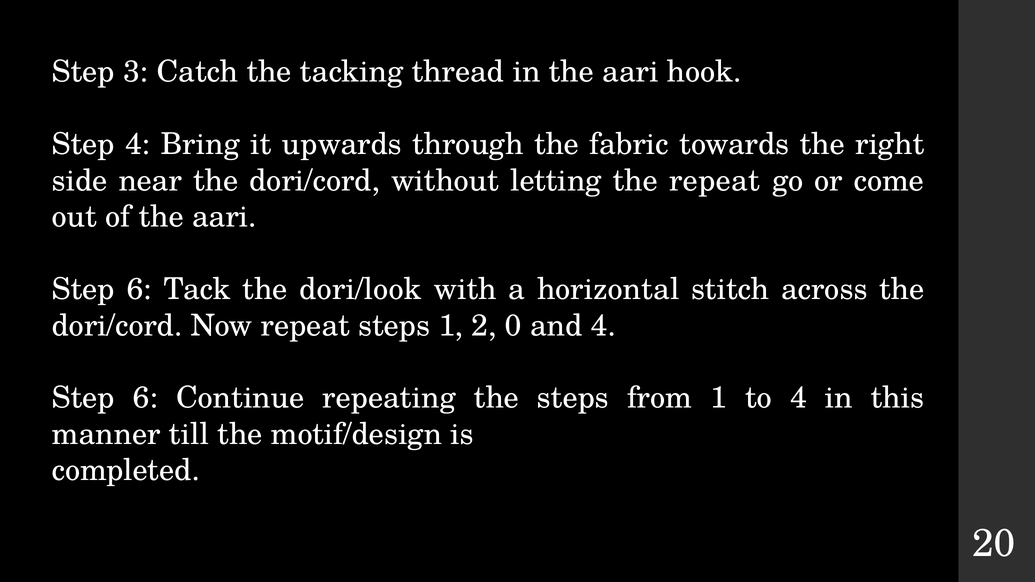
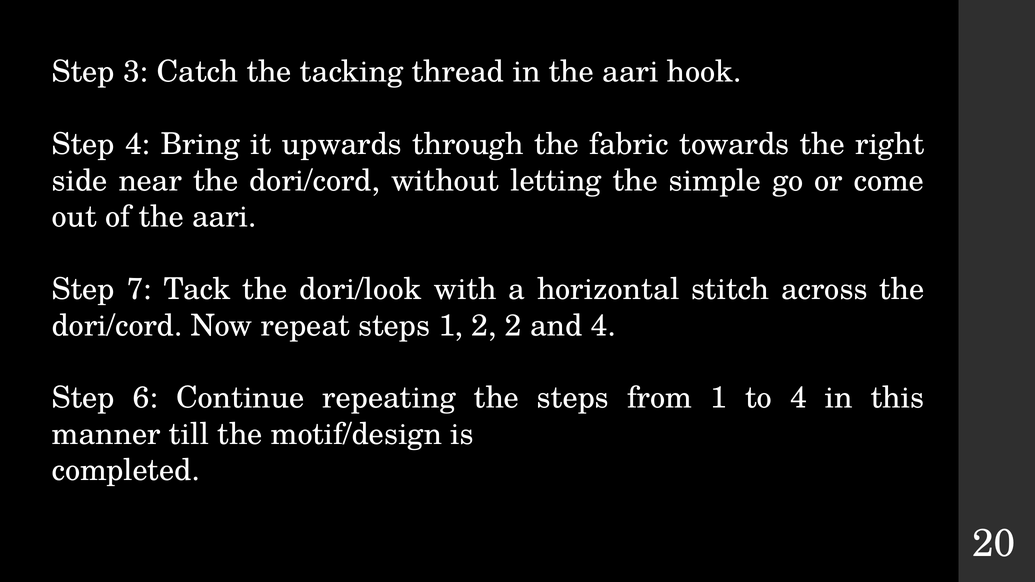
the repeat: repeat -> simple
6 at (139, 289): 6 -> 7
2 0: 0 -> 2
